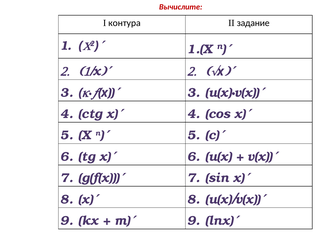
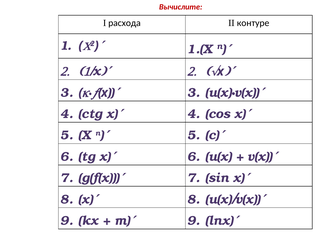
контура: контура -> расхода
задание: задание -> контуре
